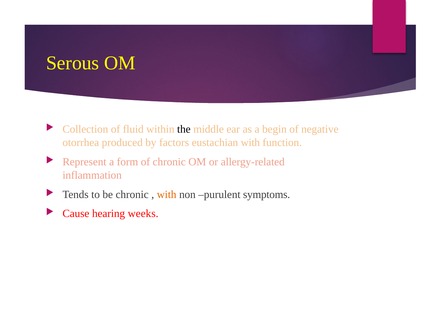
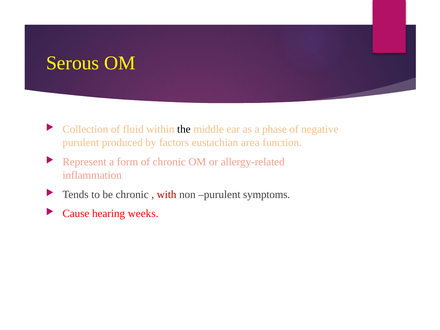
begin: begin -> phase
otorrhea at (81, 143): otorrhea -> purulent
eustachian with: with -> area
with at (167, 194) colour: orange -> red
